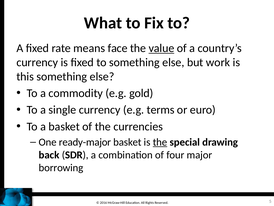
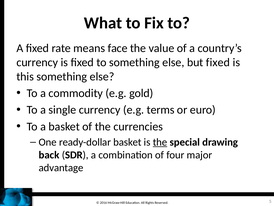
value underline: present -> none
but work: work -> fixed
ready-major: ready-major -> ready-dollar
borrowing: borrowing -> advantage
